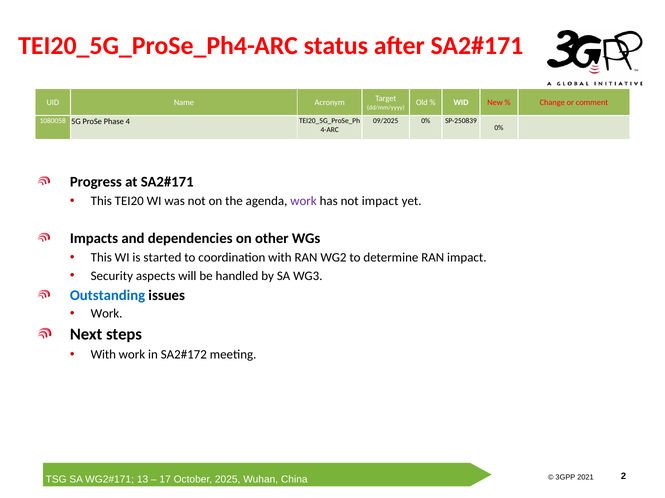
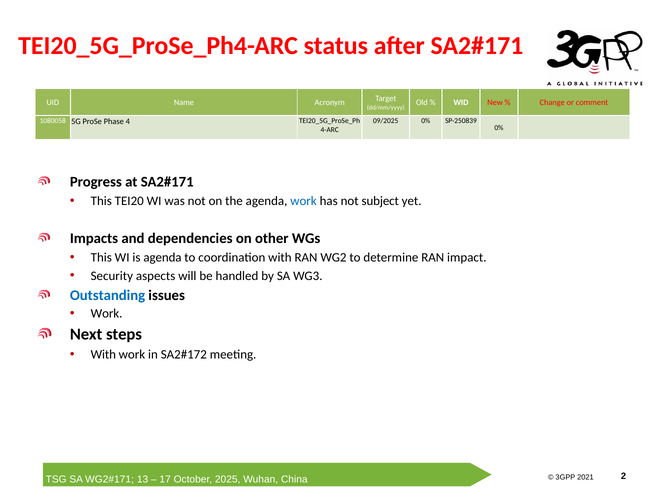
work at (304, 201) colour: purple -> blue
not impact: impact -> subject
is started: started -> agenda
